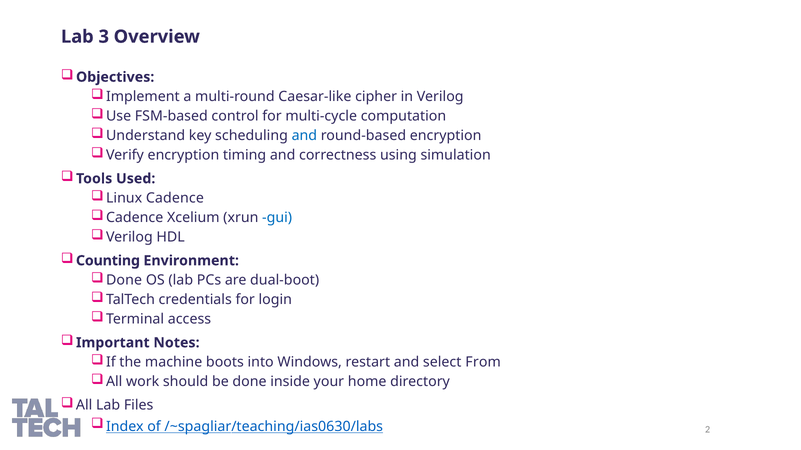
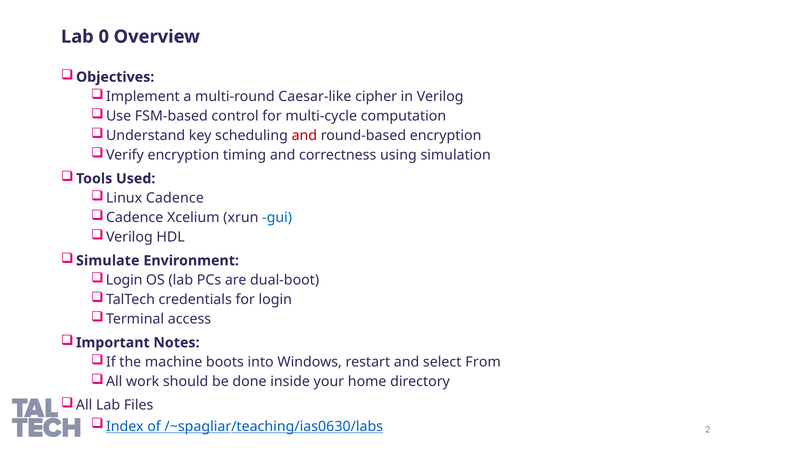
3: 3 -> 0
and at (304, 136) colour: blue -> red
Counting: Counting -> Simulate
Done at (124, 280): Done -> Login
